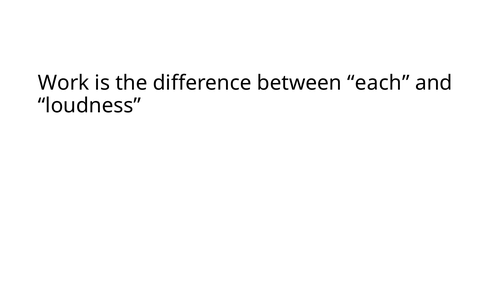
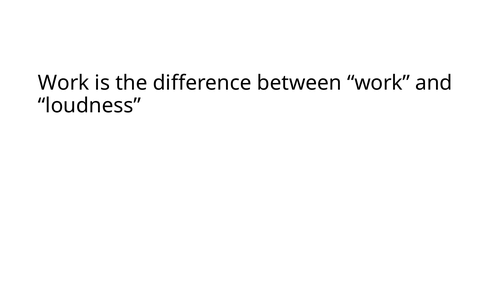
between each: each -> work
